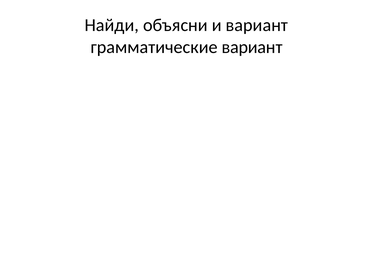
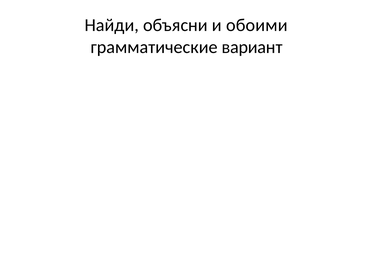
и вариант: вариант -> обоими
